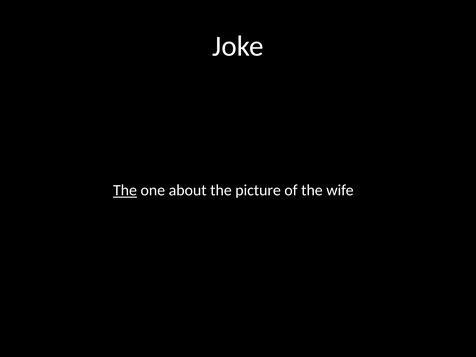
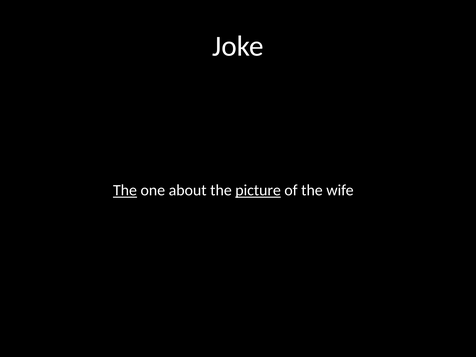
picture underline: none -> present
